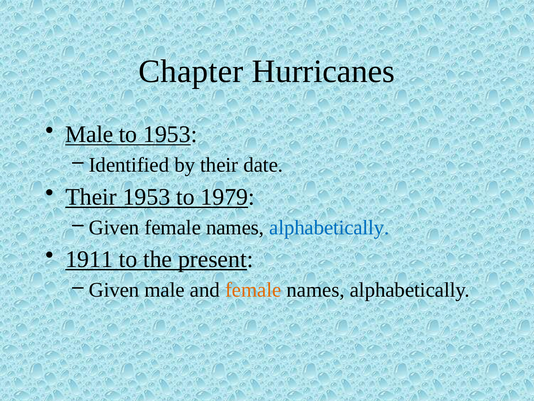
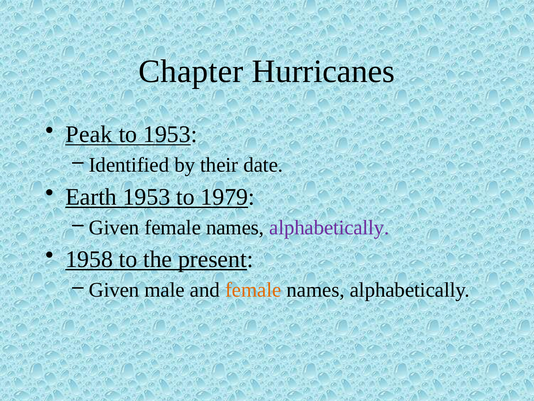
Male at (89, 134): Male -> Peak
Their at (91, 197): Their -> Earth
alphabetically at (329, 227) colour: blue -> purple
1911: 1911 -> 1958
